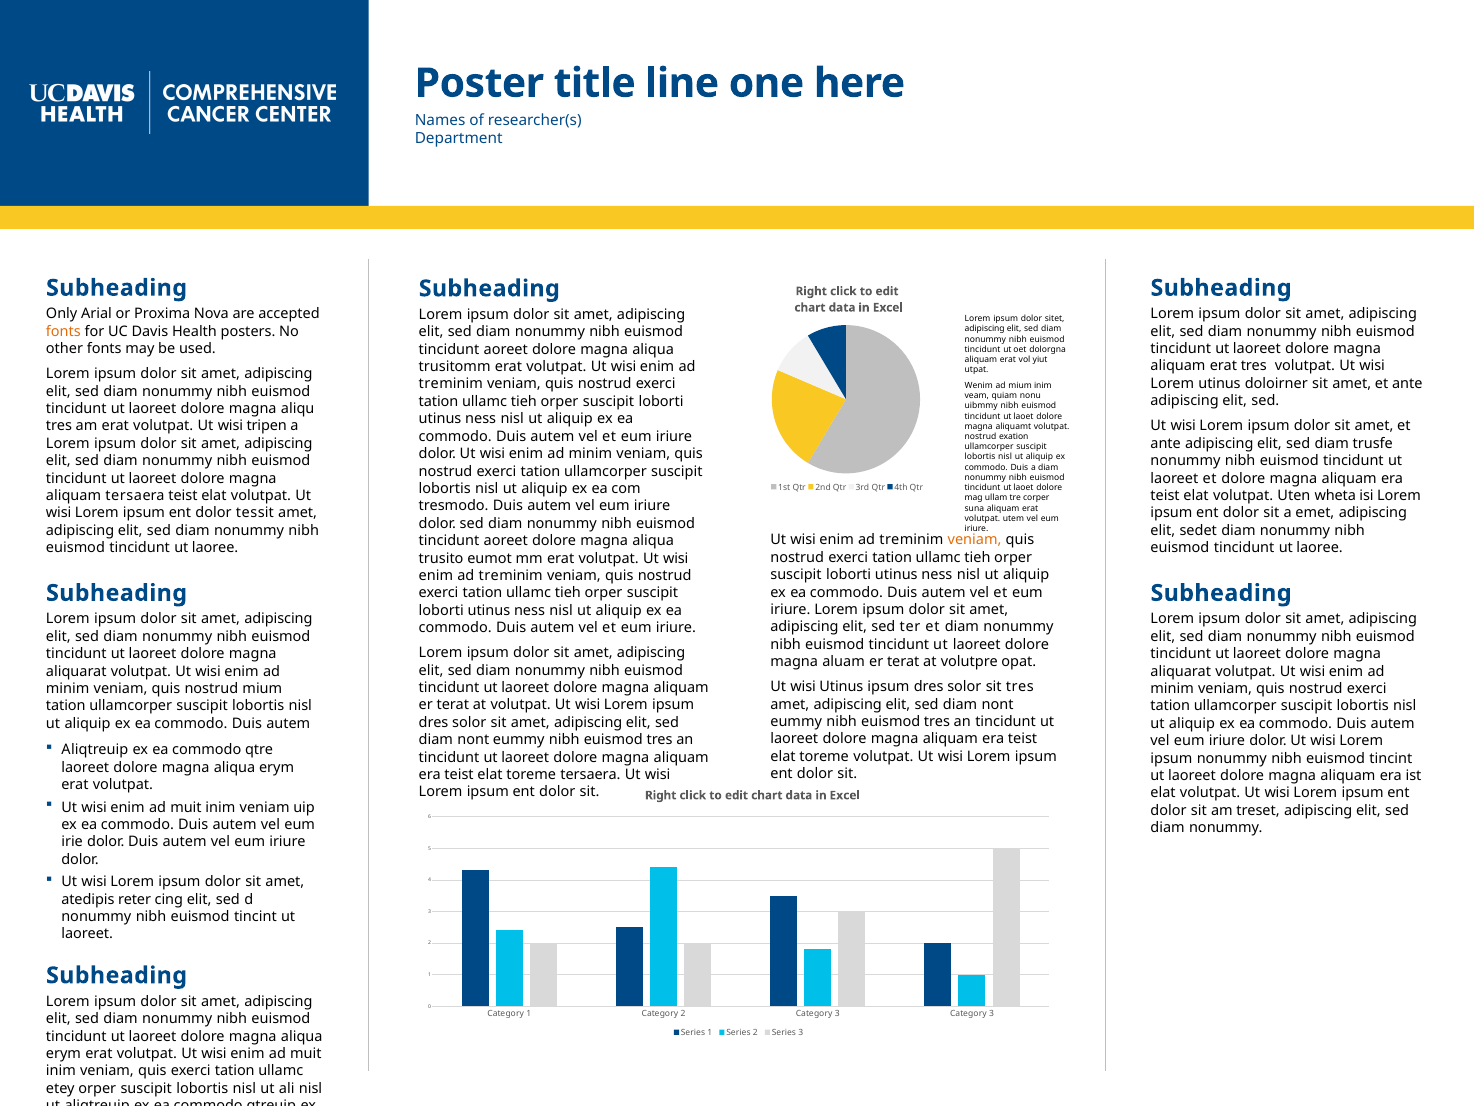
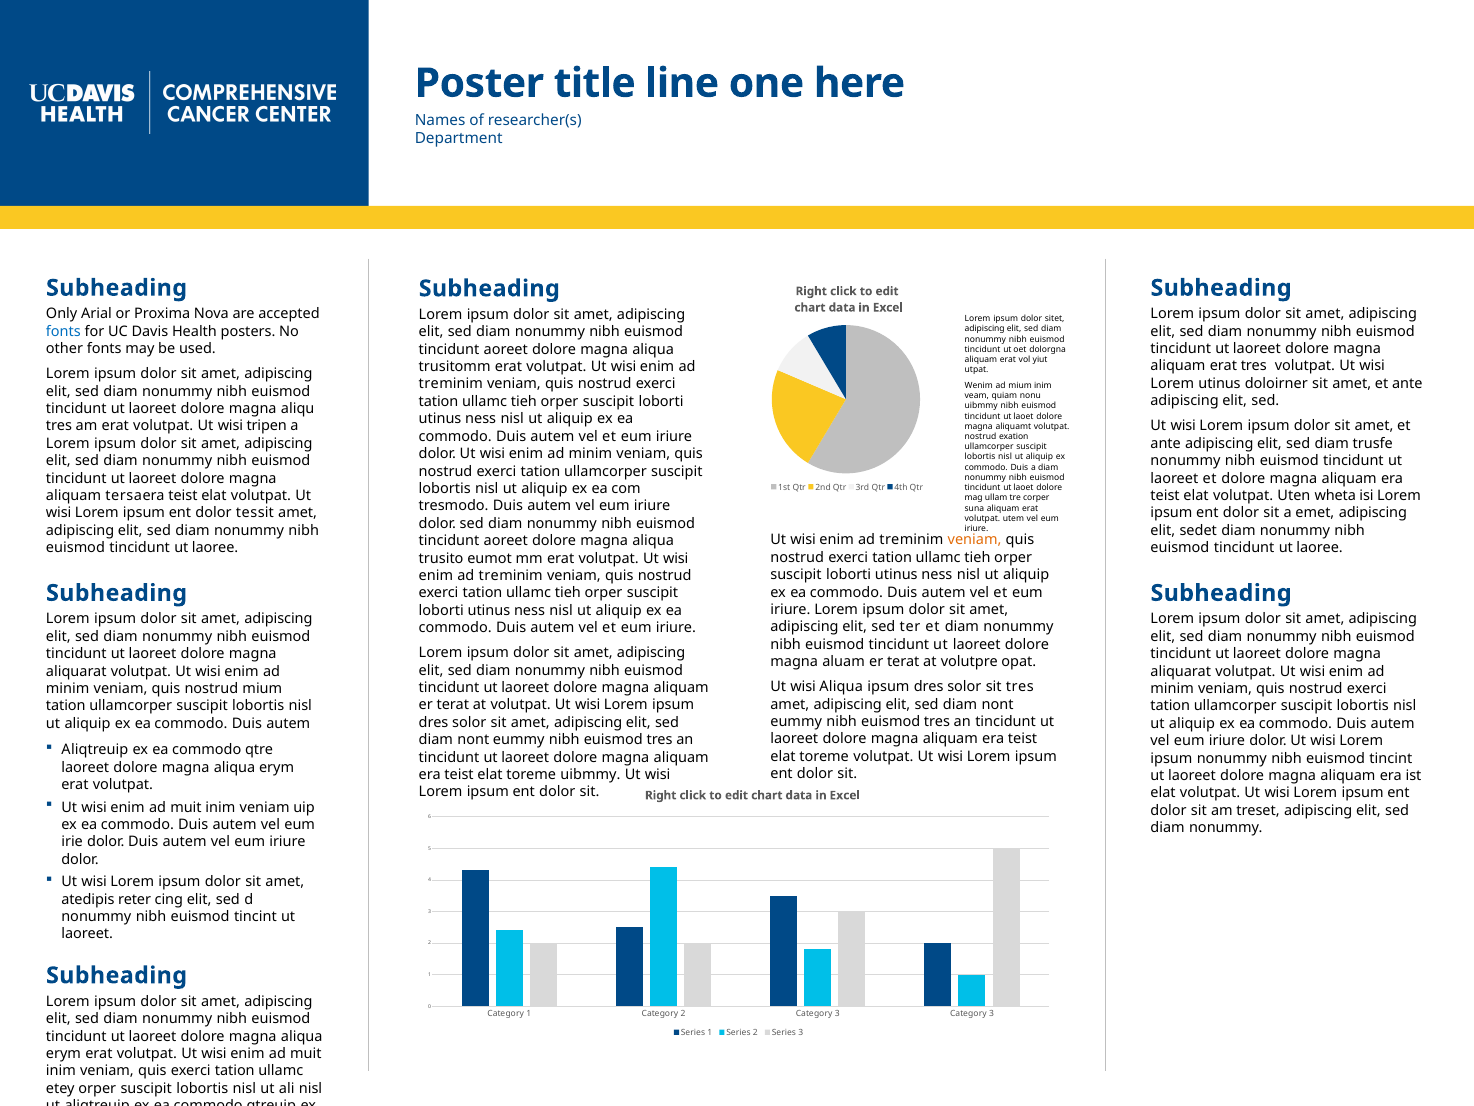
fonts at (63, 331) colour: orange -> blue
wisi Utinus: Utinus -> Aliqua
toreme tersaera: tersaera -> uibmmy
